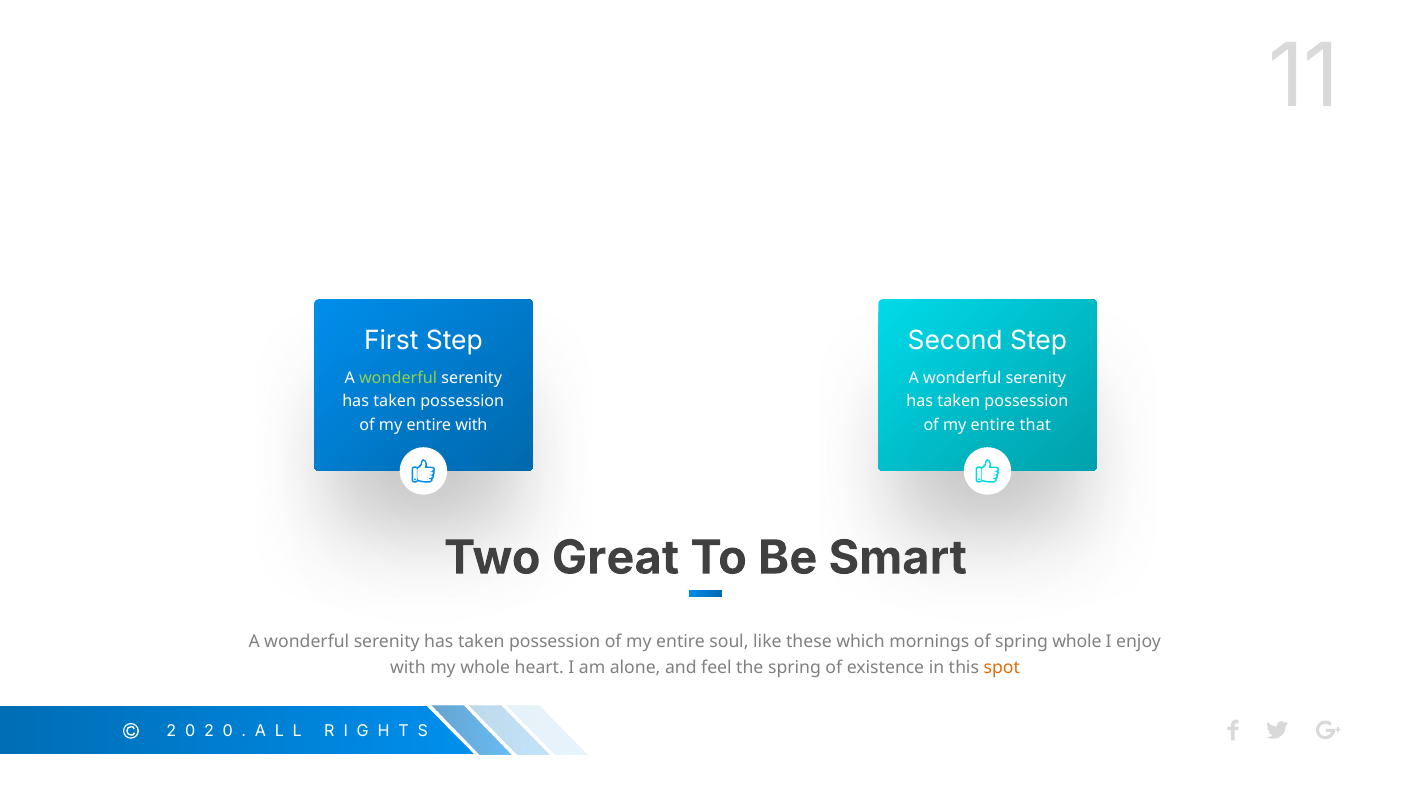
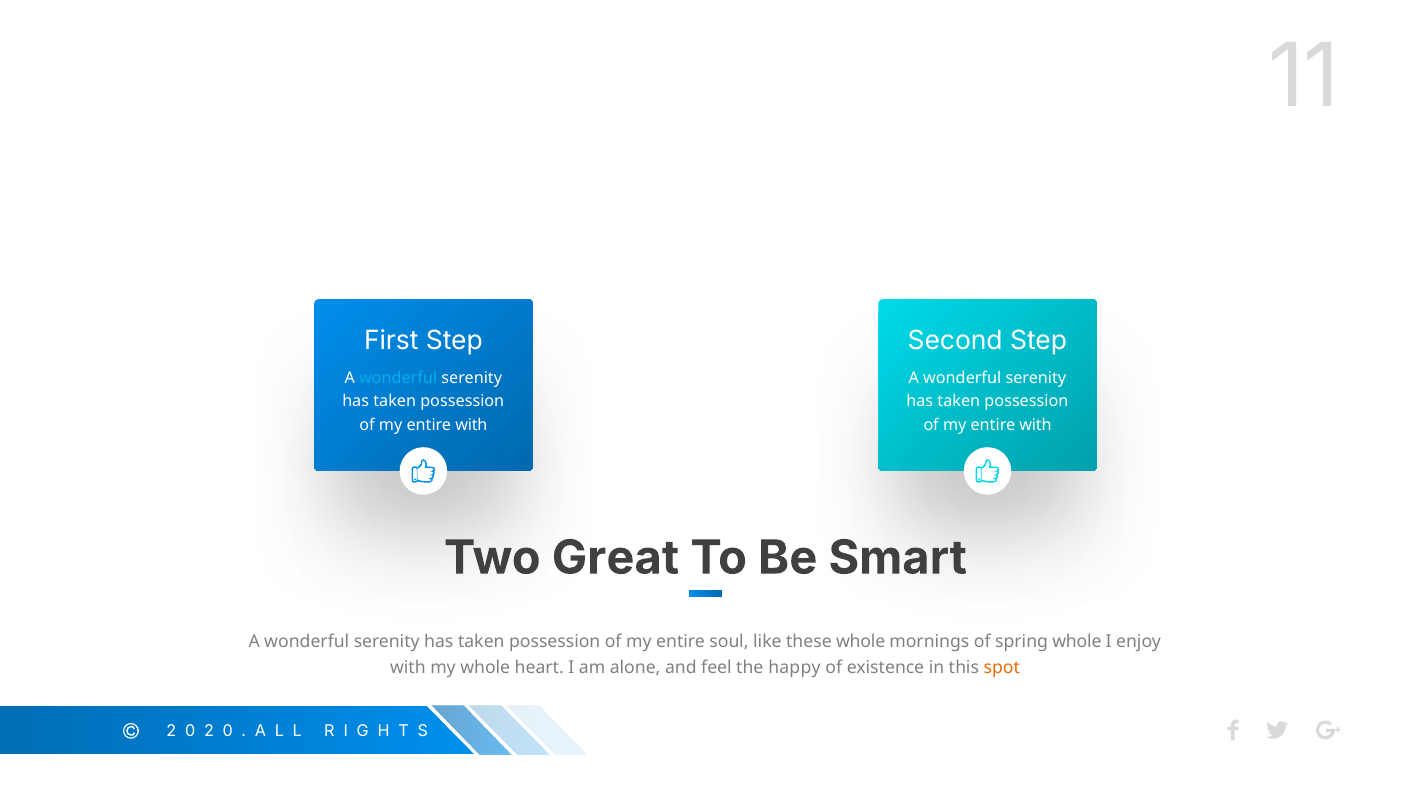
wonderful at (398, 378) colour: light green -> light blue
that at (1035, 425): that -> with
these which: which -> whole
the spring: spring -> happy
